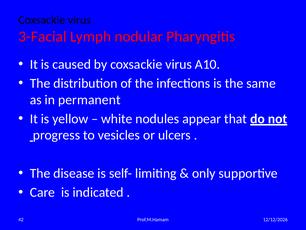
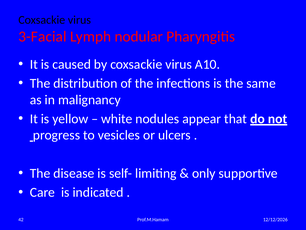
permanent: permanent -> malignancy
